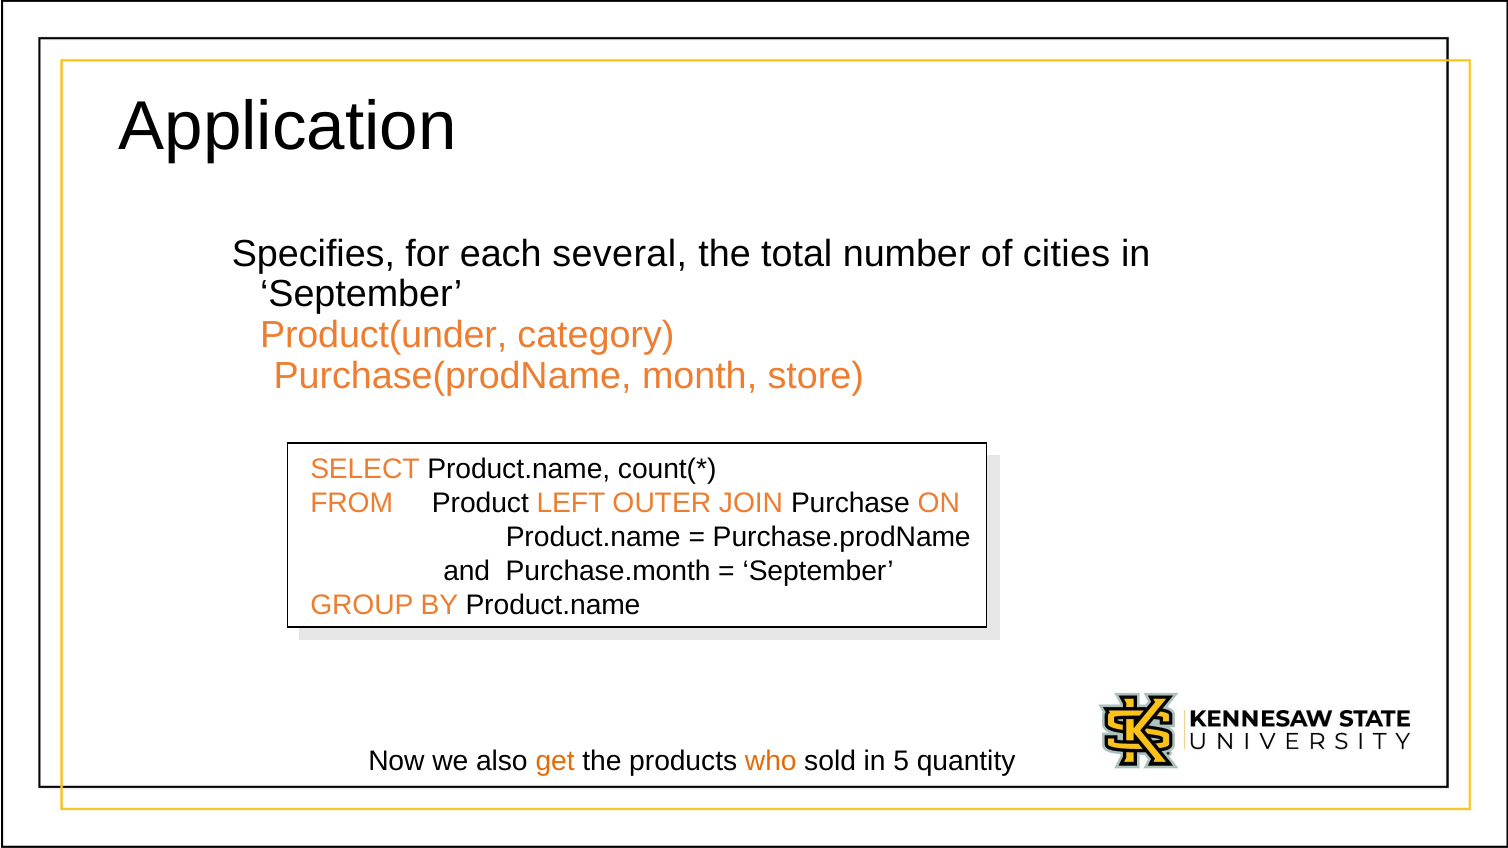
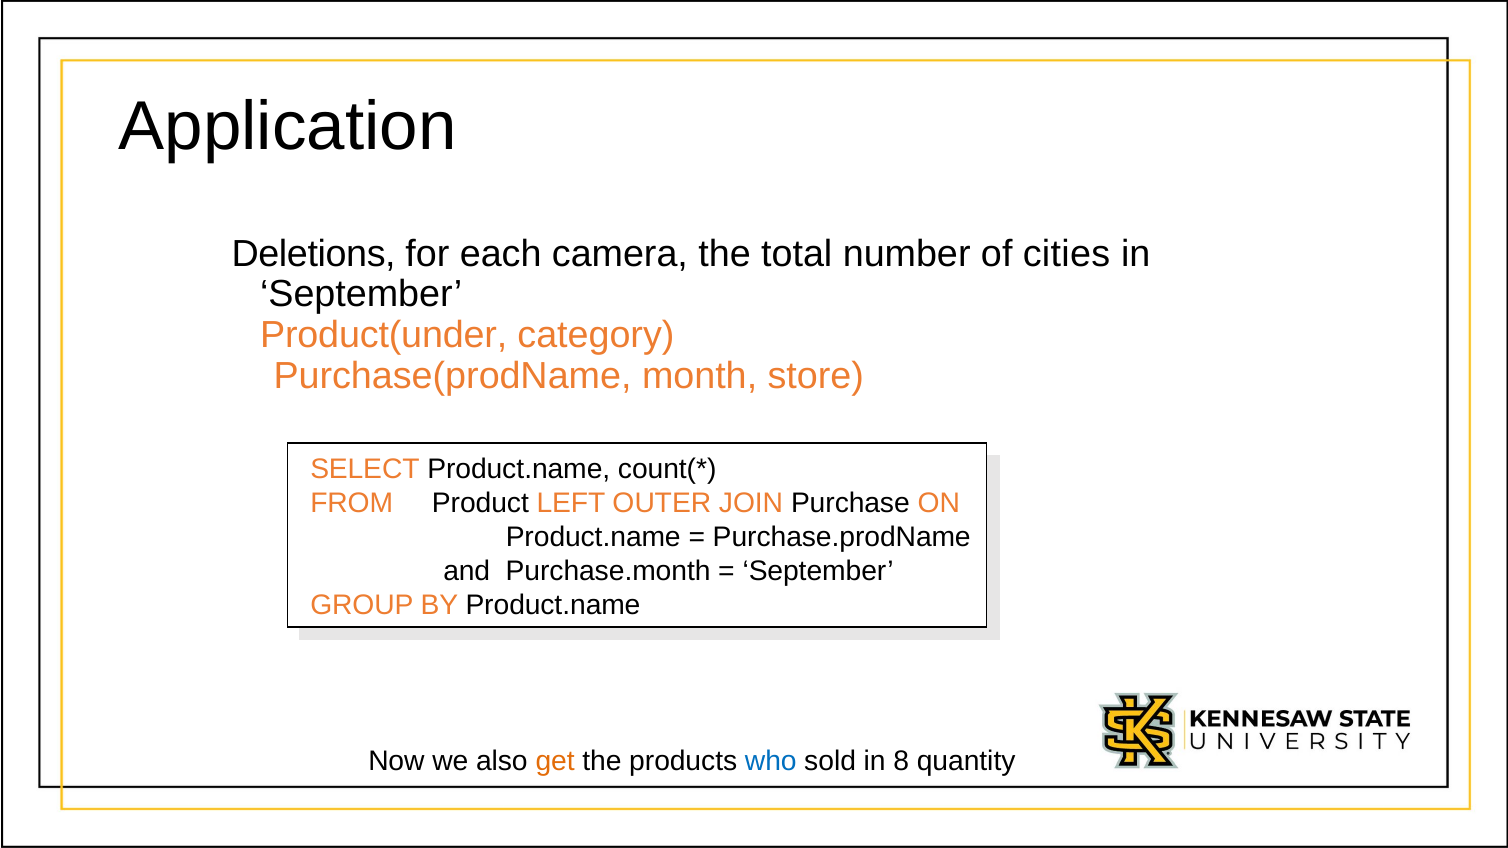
Specifies: Specifies -> Deletions
several: several -> camera
who colour: orange -> blue
5: 5 -> 8
